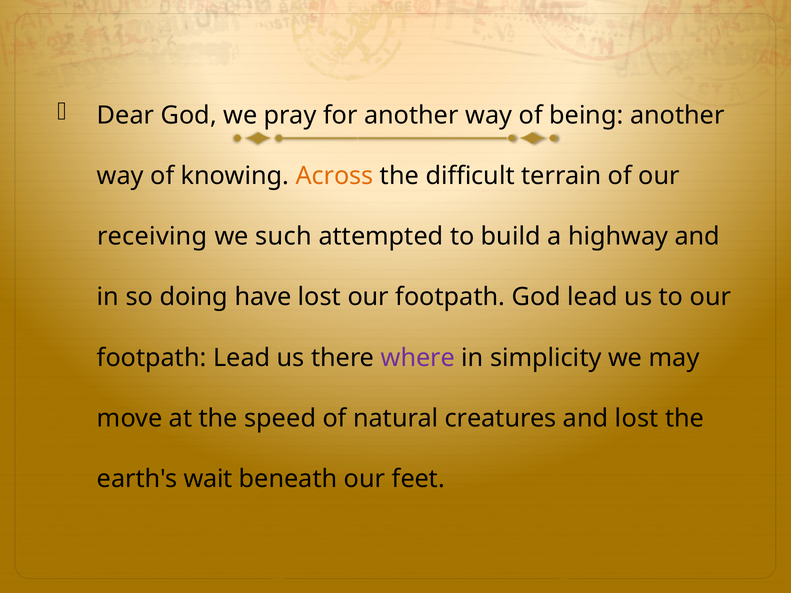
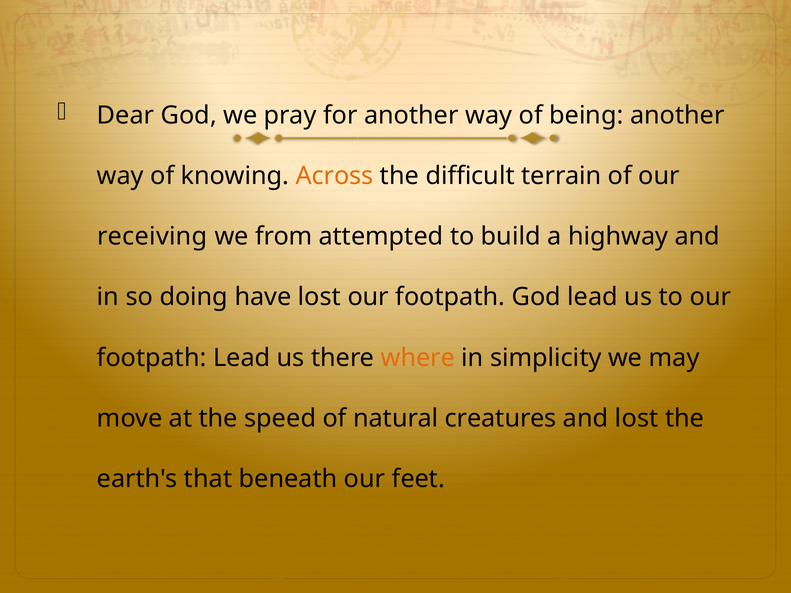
such: such -> from
where colour: purple -> orange
wait: wait -> that
